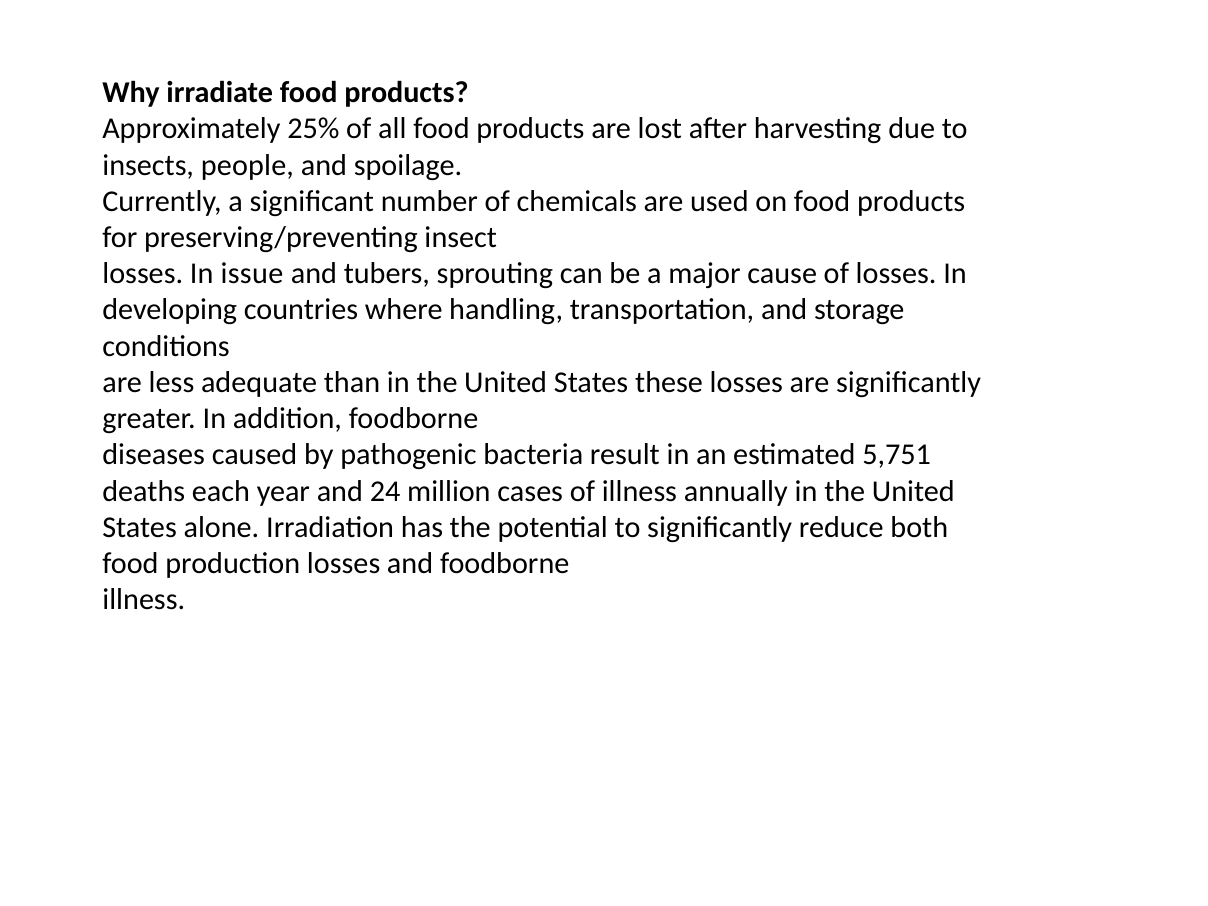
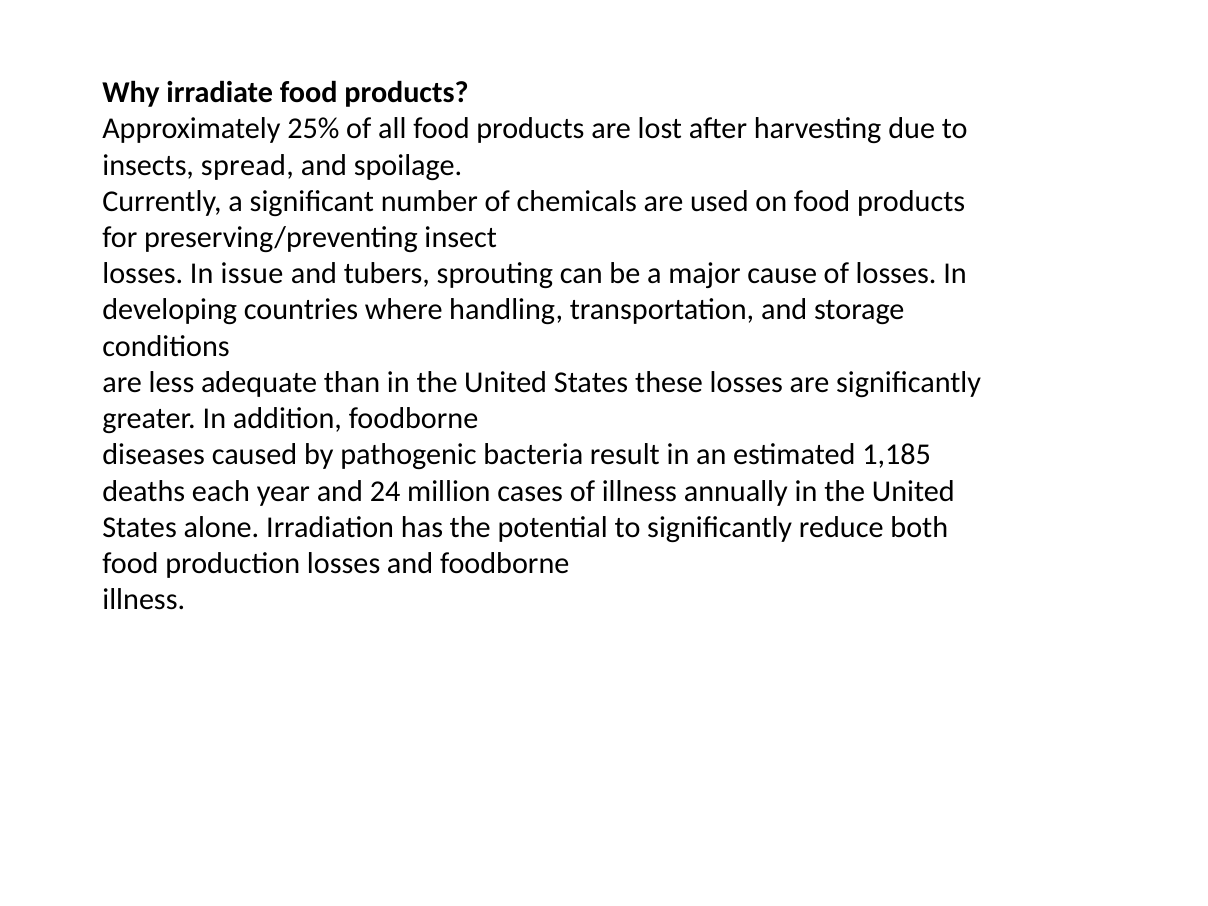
people: people -> spread
5,751: 5,751 -> 1,185
